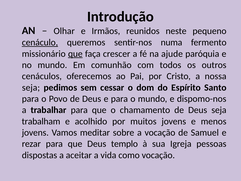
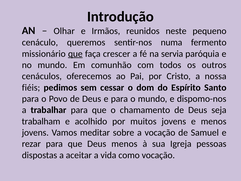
cenáculo underline: present -> none
ajude: ajude -> servia
seja at (31, 87): seja -> fiéis
Deus templo: templo -> menos
